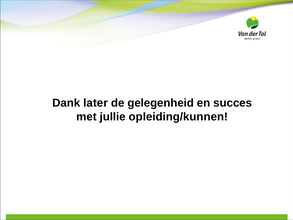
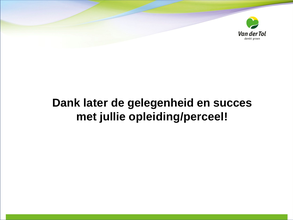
opleiding/kunnen: opleiding/kunnen -> opleiding/perceel
